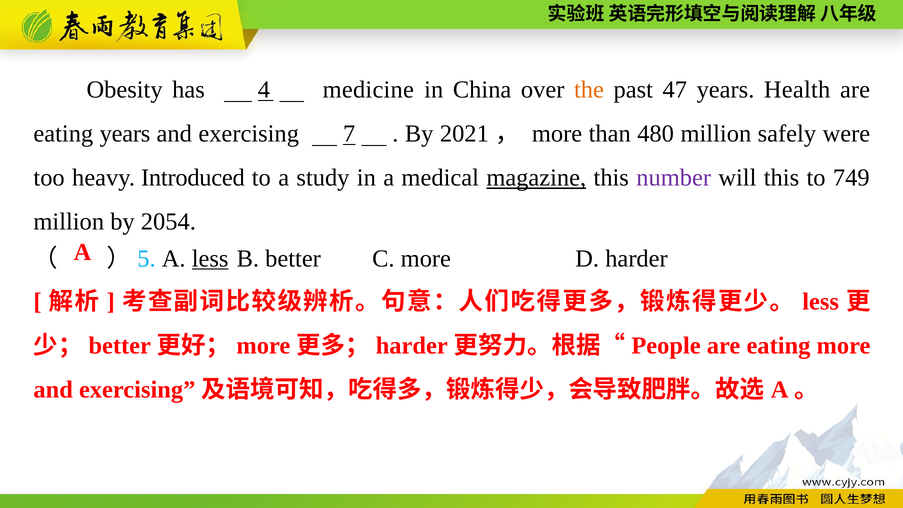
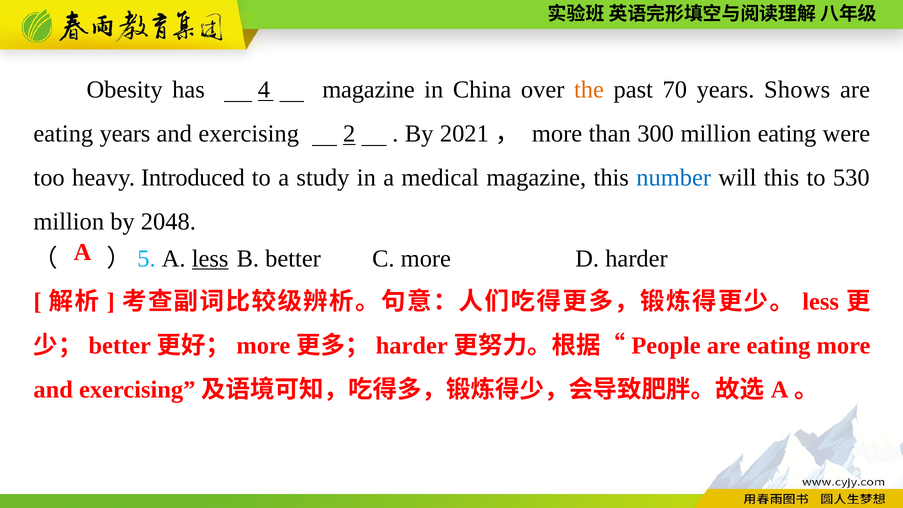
4 medicine: medicine -> magazine
47: 47 -> 70
Health: Health -> Shows
7: 7 -> 2
480: 480 -> 300
million safely: safely -> eating
magazine at (536, 178) underline: present -> none
number colour: purple -> blue
749: 749 -> 530
2054: 2054 -> 2048
